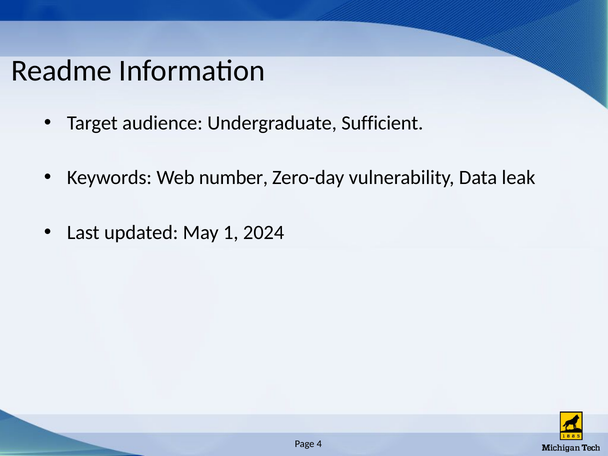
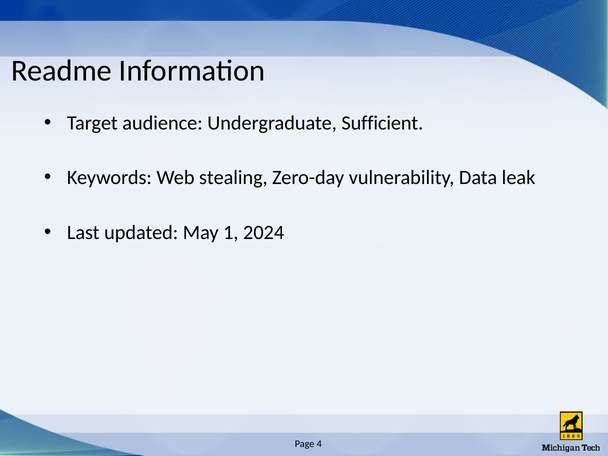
number: number -> stealing
